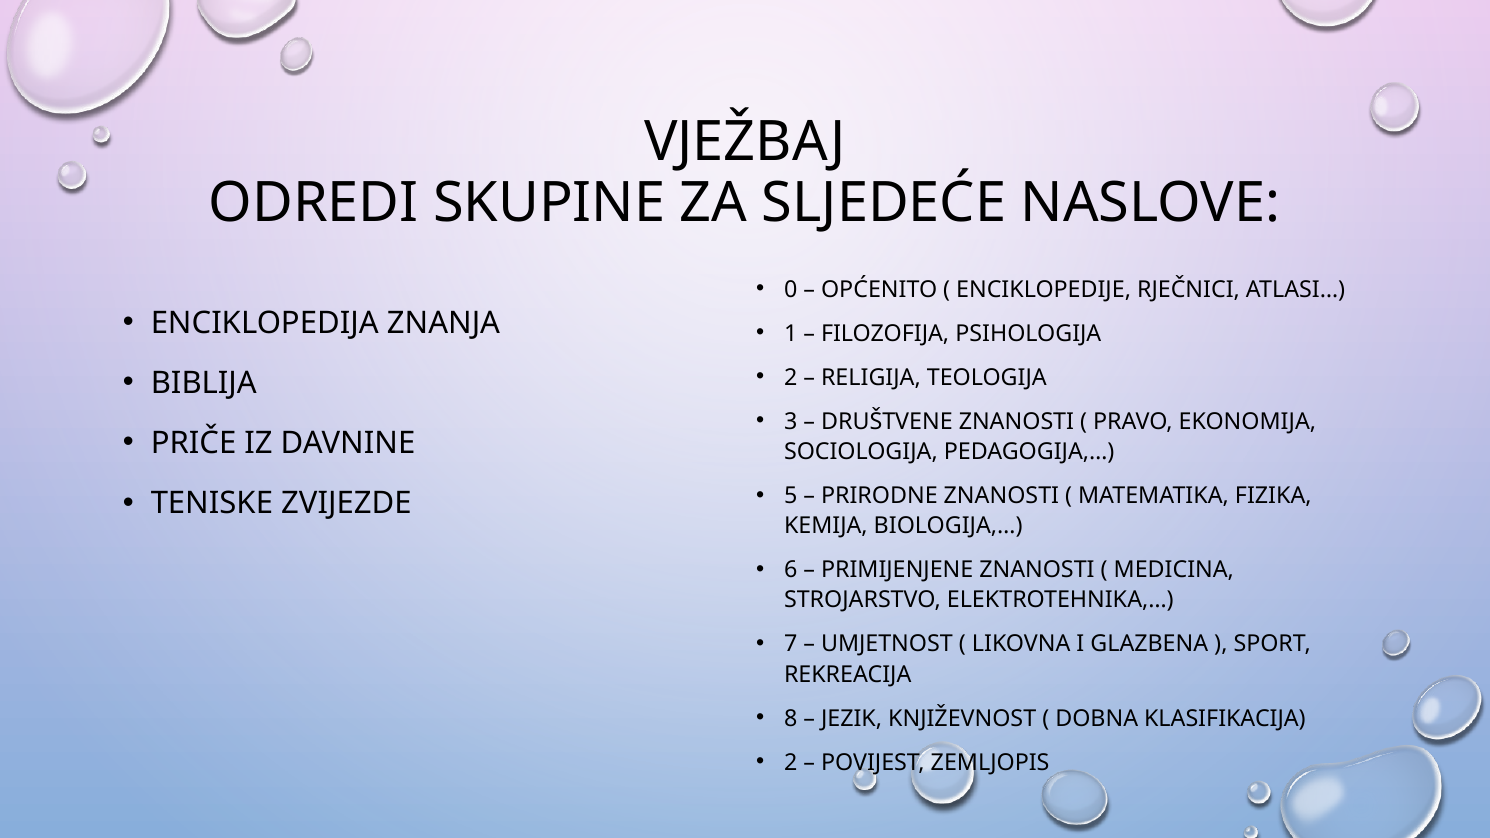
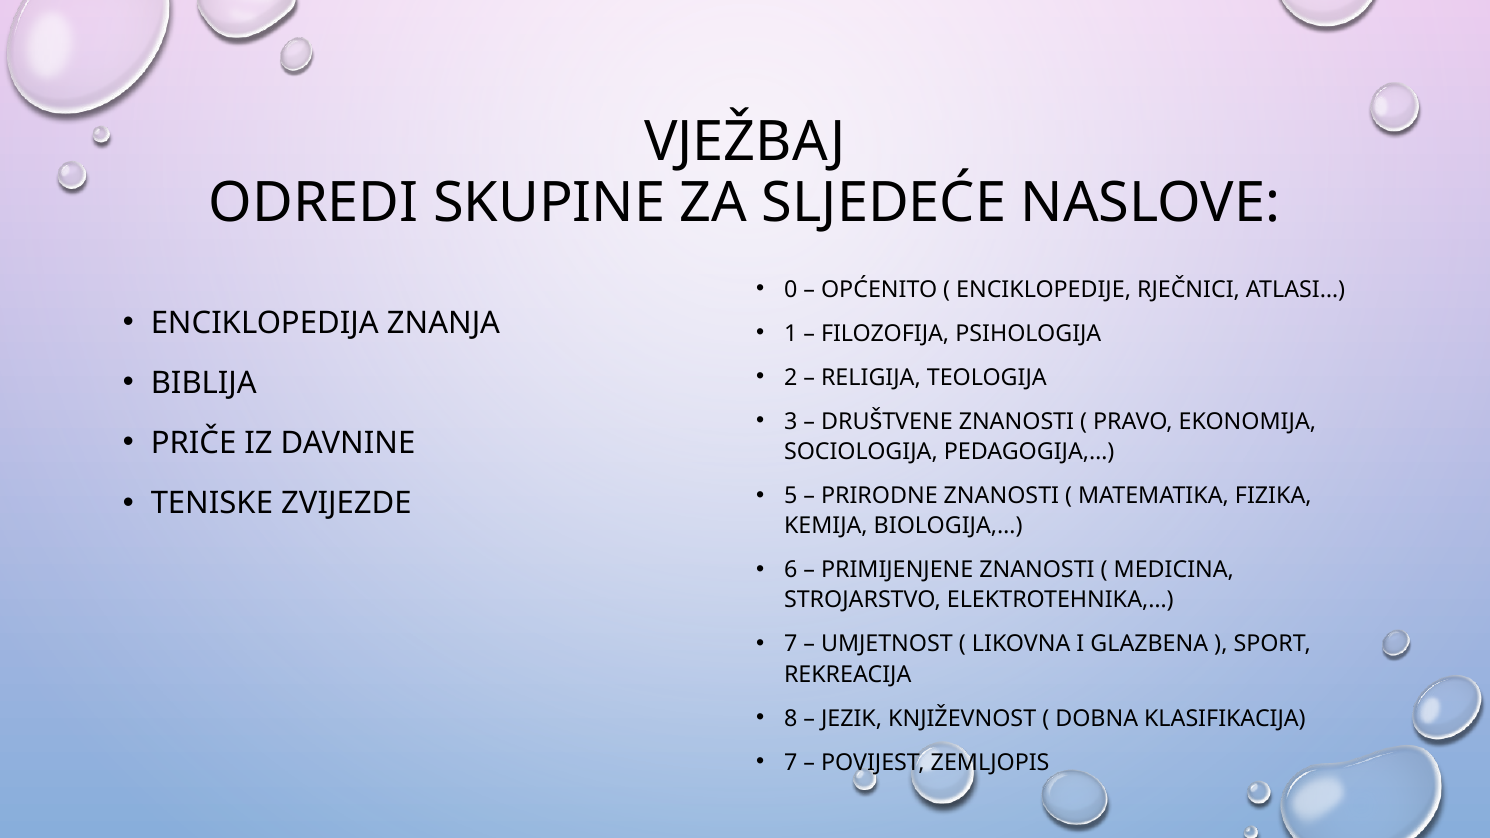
2 at (791, 763): 2 -> 7
